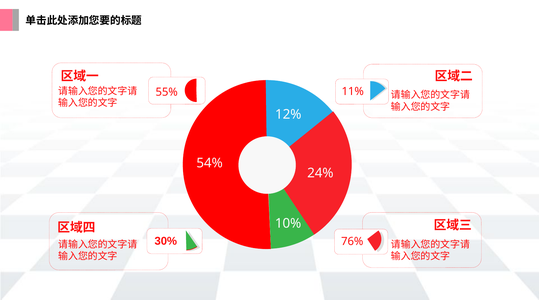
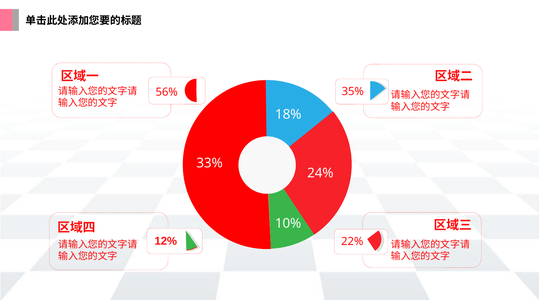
11%: 11% -> 35%
55%: 55% -> 56%
12%: 12% -> 18%
54%: 54% -> 33%
30%: 30% -> 12%
76%: 76% -> 22%
